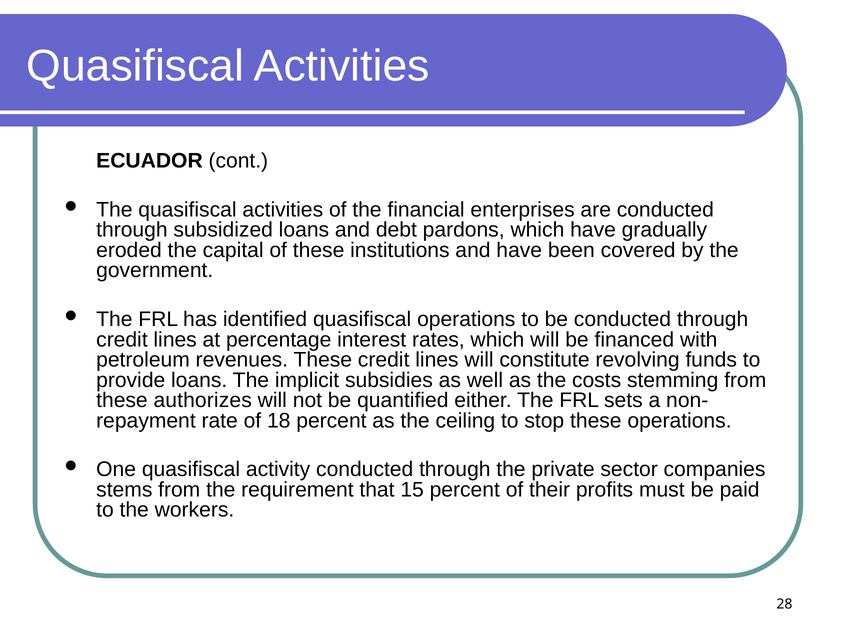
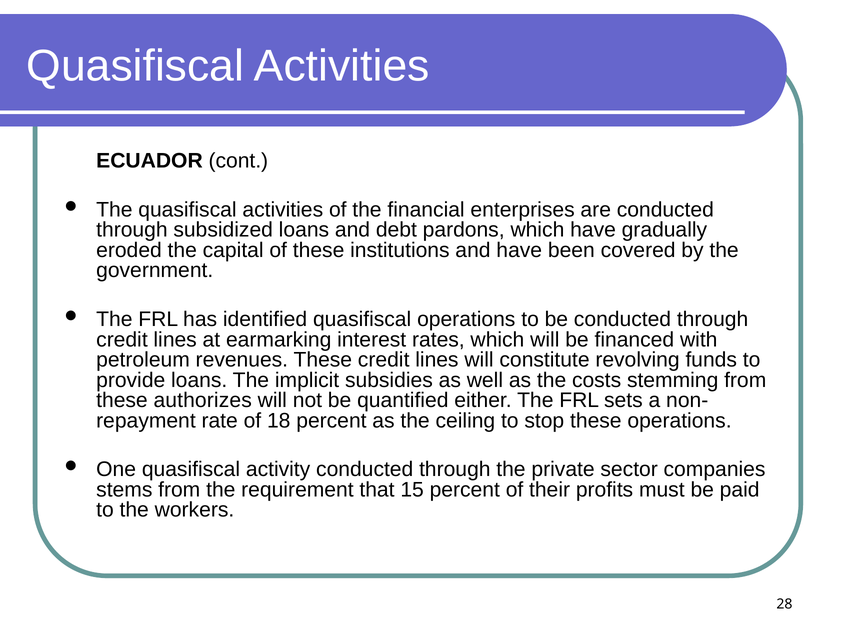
percentage: percentage -> earmarking
